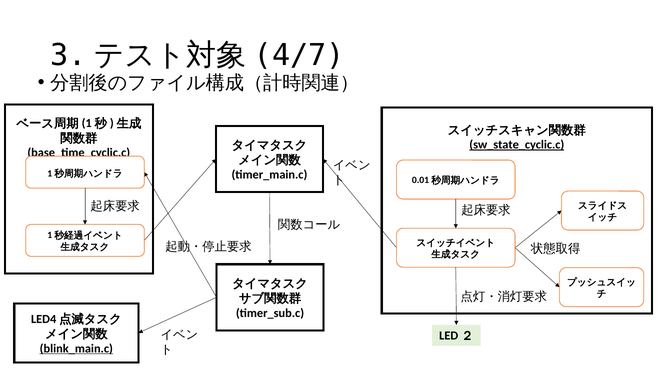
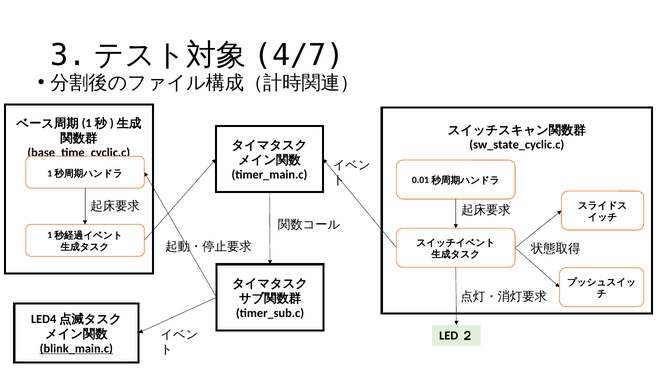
sw_state_cyclic.c underline: present -> none
